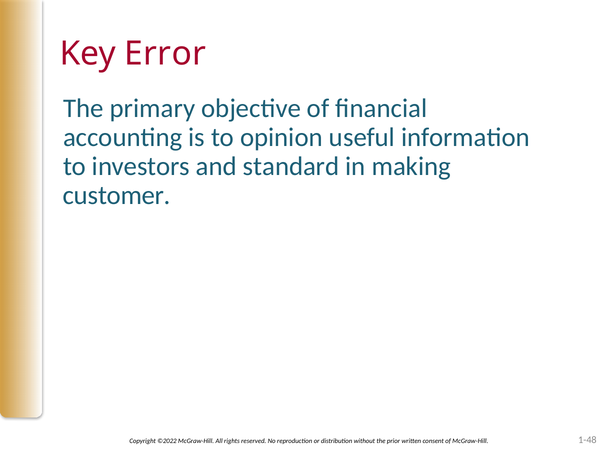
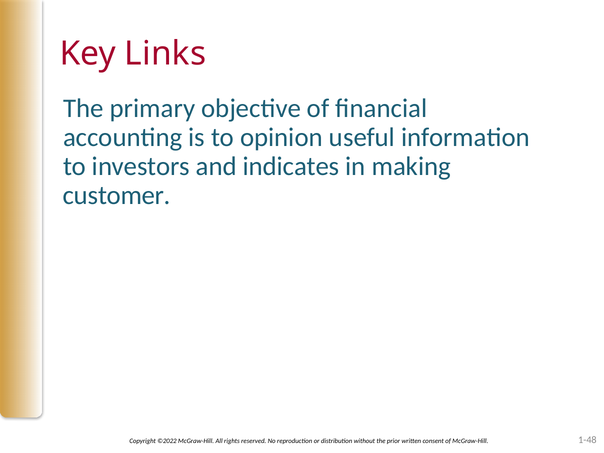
Error: Error -> Links
standard: standard -> indicates
